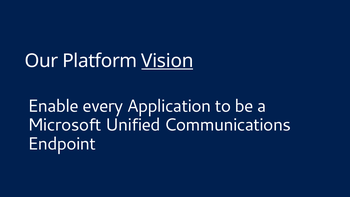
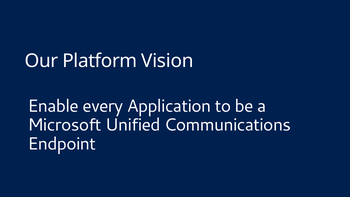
Vision underline: present -> none
